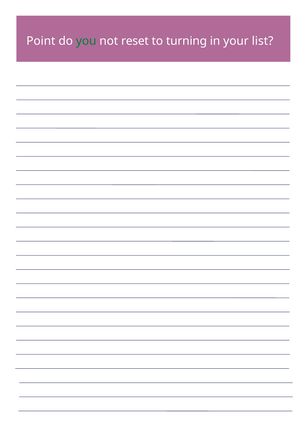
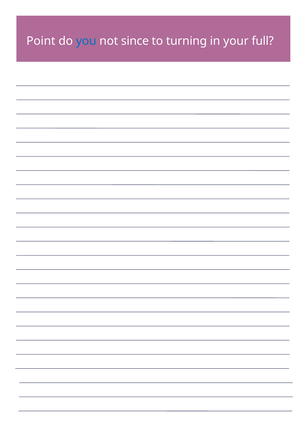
you colour: green -> blue
reset: reset -> since
list: list -> full
